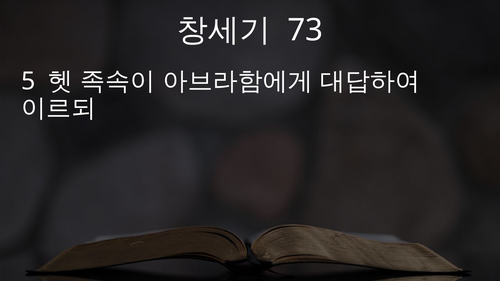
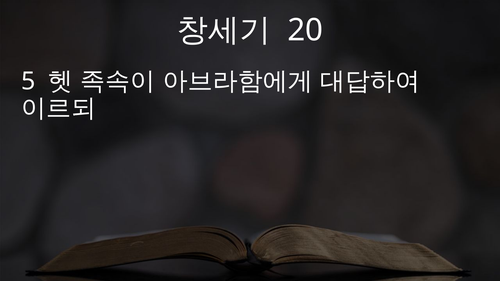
73: 73 -> 20
